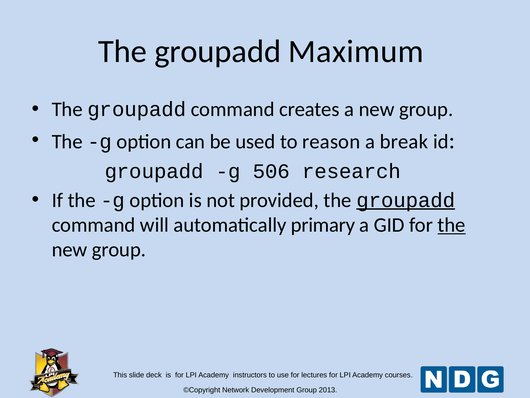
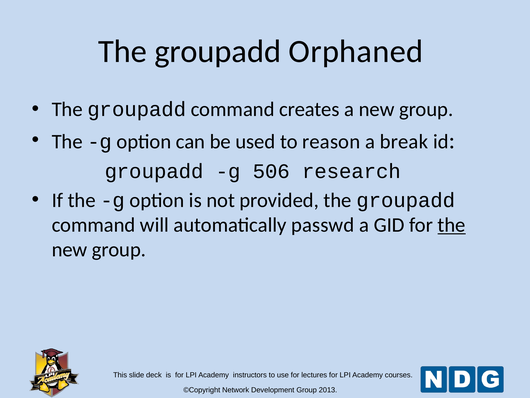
Maximum: Maximum -> Orphaned
groupadd at (406, 200) underline: present -> none
primary: primary -> passwd
